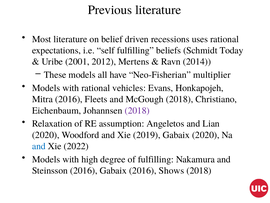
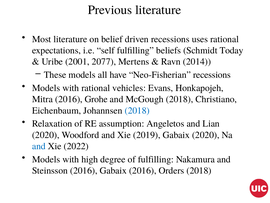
2012: 2012 -> 2077
Neo-Fisherian multiplier: multiplier -> recessions
Fleets: Fleets -> Grohe
2018 at (137, 110) colour: purple -> blue
Shows: Shows -> Orders
